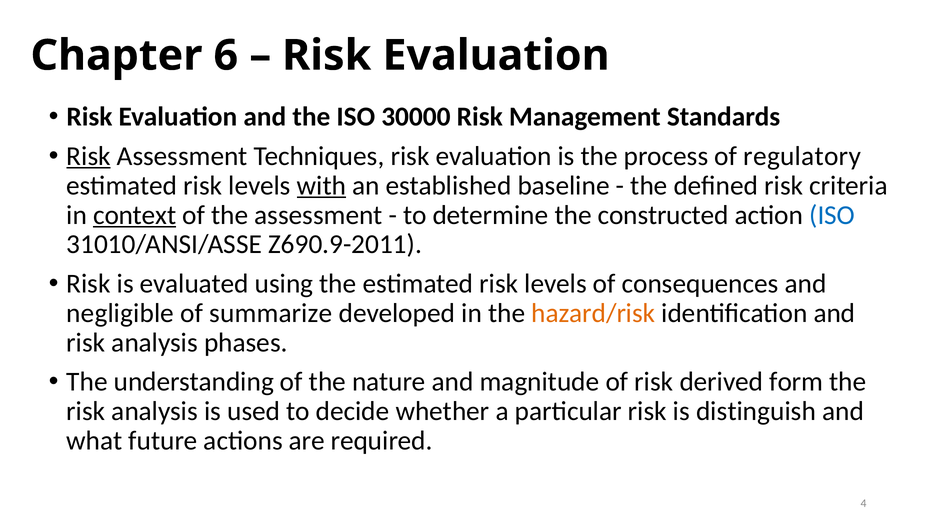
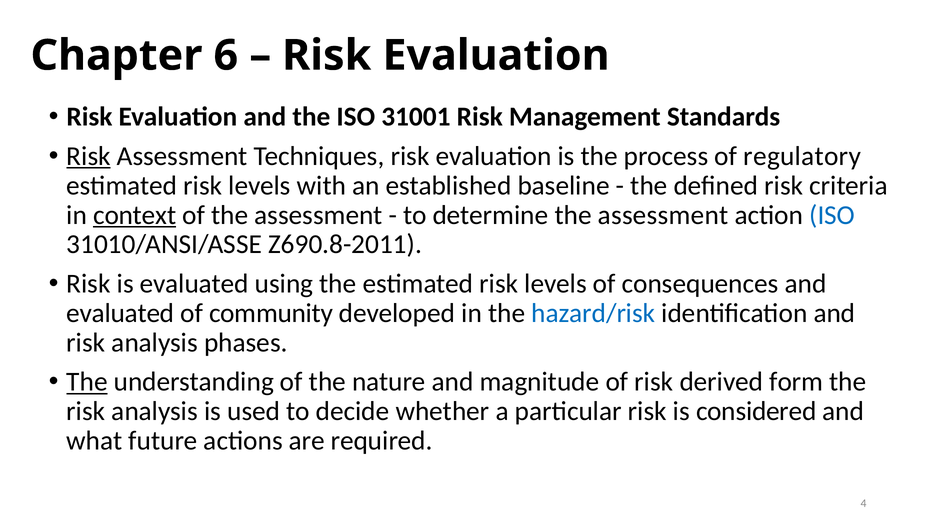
30000: 30000 -> 31001
with underline: present -> none
determine the constructed: constructed -> assessment
Z690.9-2011: Z690.9-2011 -> Z690.8-2011
negligible at (120, 314): negligible -> evaluated
summarize: summarize -> community
hazard/risk colour: orange -> blue
The at (87, 382) underline: none -> present
distinguish: distinguish -> considered
